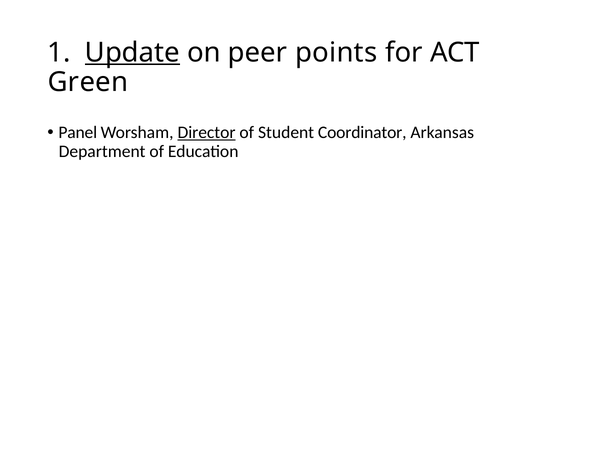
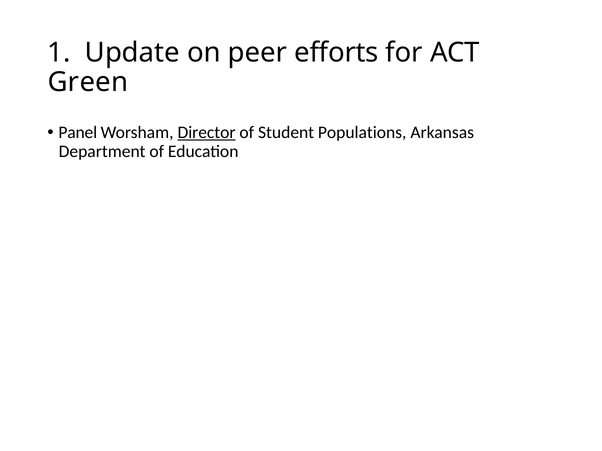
Update underline: present -> none
points: points -> efforts
Coordinator: Coordinator -> Populations
